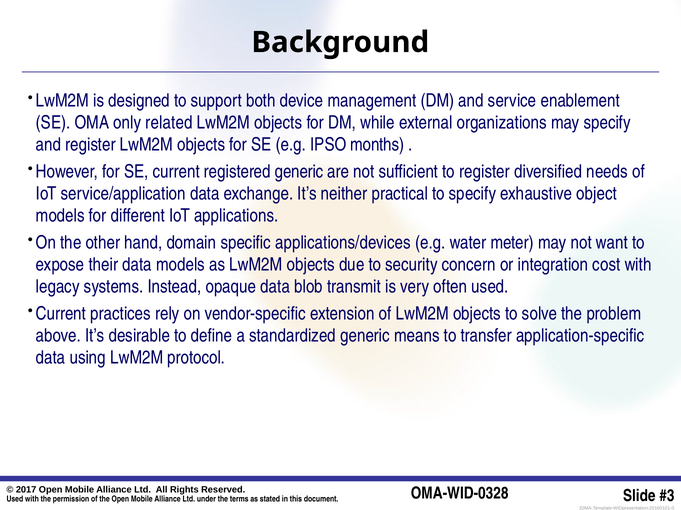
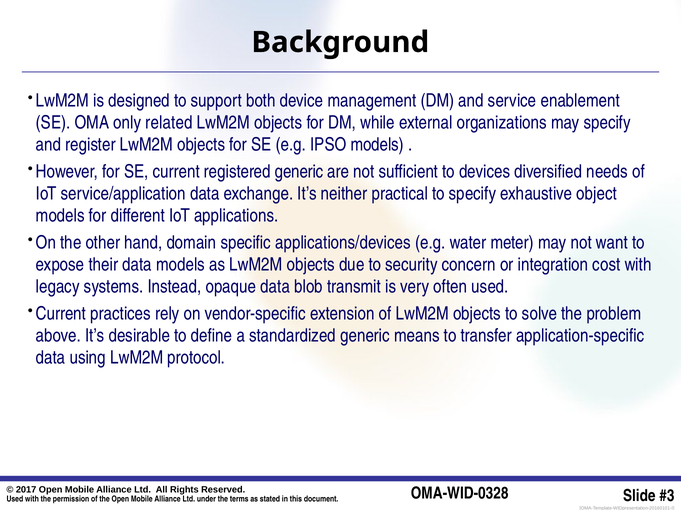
IPSO months: months -> models
to register: register -> devices
